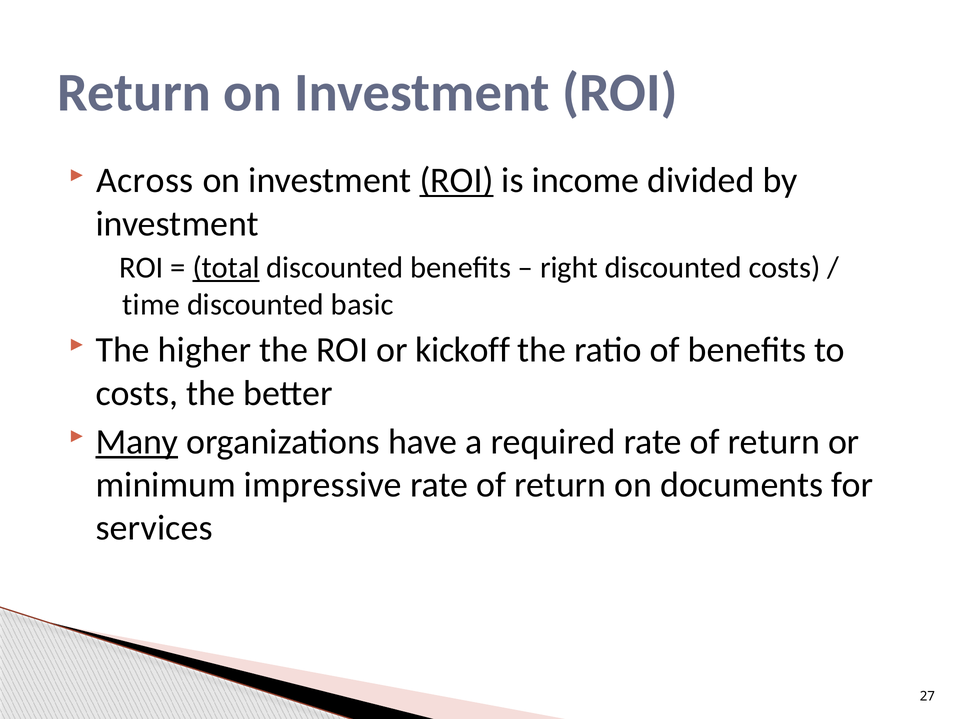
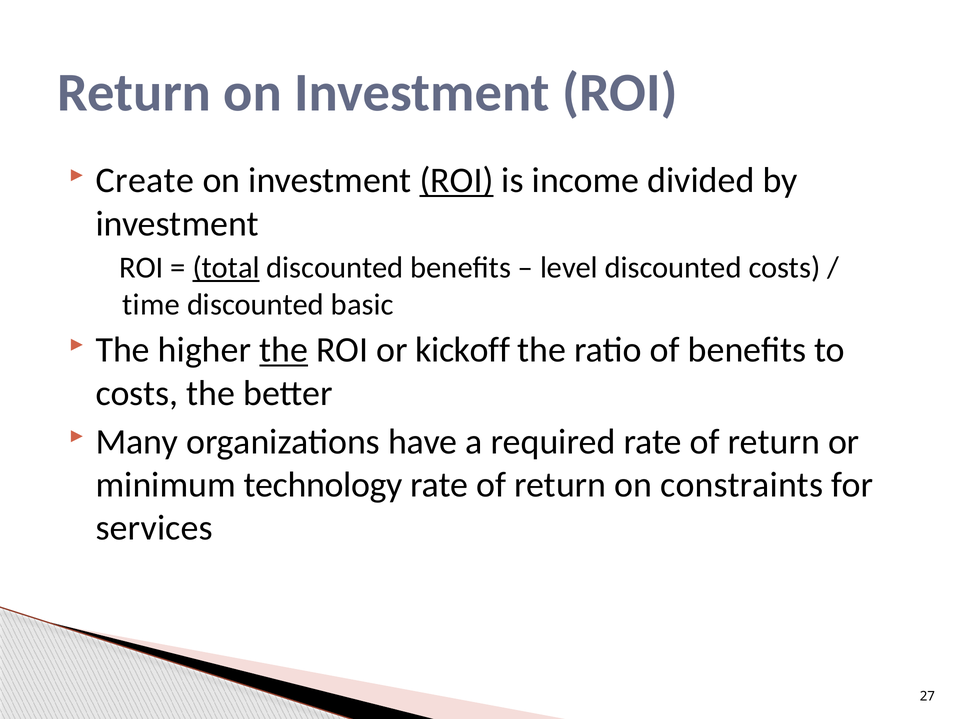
Across: Across -> Create
right: right -> level
the at (284, 350) underline: none -> present
Many underline: present -> none
impressive: impressive -> technology
documents: documents -> constraints
